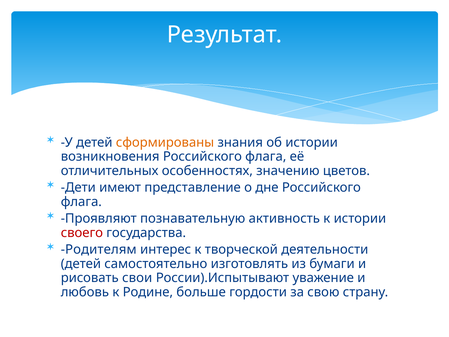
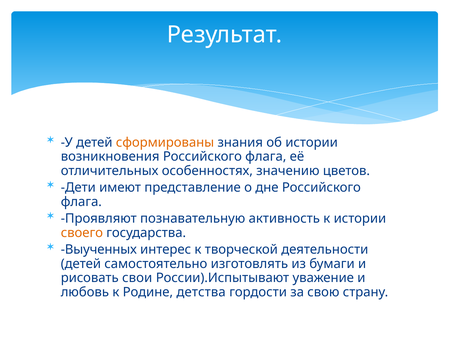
своего colour: red -> orange
Родителям: Родителям -> Выученных
больше: больше -> детства
